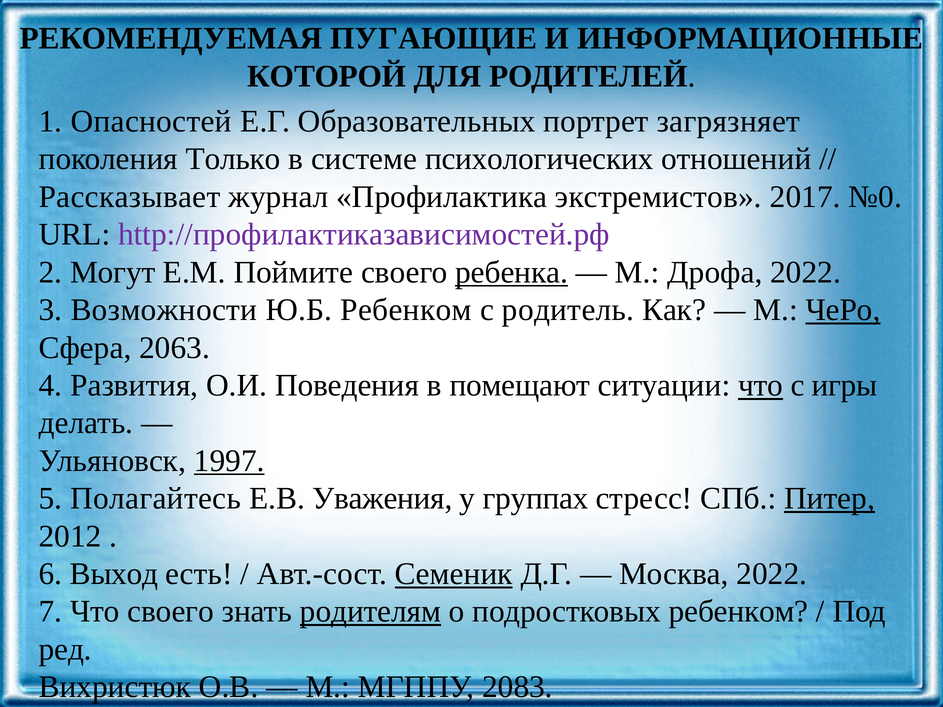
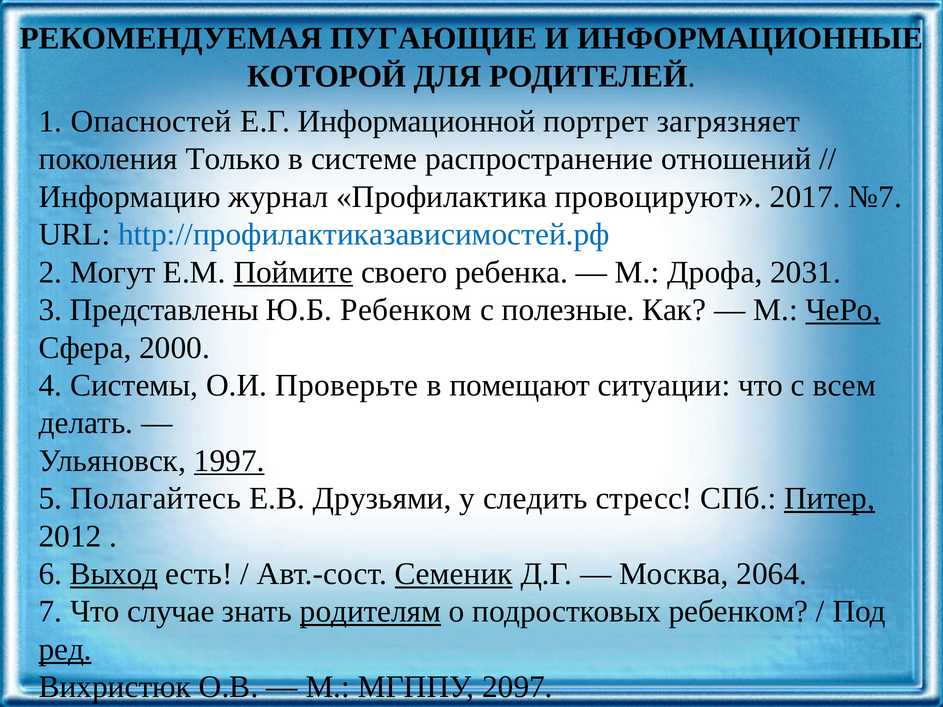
Образовательных: Образовательных -> Информационной
психологических: психологических -> распространение
Рассказывает: Рассказывает -> Информацию
экcтpeмиcтoв: экcтpeмиcтoв -> пpoвoциpуют
№0: №0 -> №7
http://профилактиказависимостей.рф colour: purple -> blue
Поймите underline: none -> present
ребенка underline: present -> none
Дрофа 2022: 2022 -> 2031
Возможности: Возможности -> Представлены
родитель: родитель -> полезные
2063: 2063 -> 2000
Развития: Развития -> Cиcтeмы
Поведения: Поведения -> Проверьте
что at (761, 385) underline: present -> none
игры: игры -> всем
Увaжeния: Увaжeния -> Друзьями
группах: группах -> следить
Выход underline: none -> present
Москва 2022: 2022 -> 2064
Что своего: своего -> случае
ред underline: none -> present
2083: 2083 -> 2097
